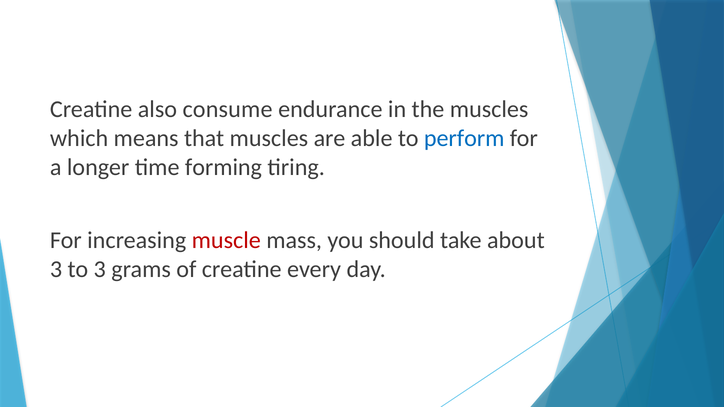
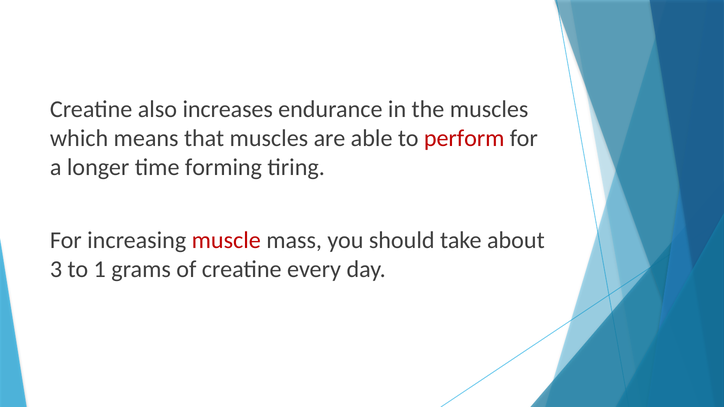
consume: consume -> increases
perform colour: blue -> red
to 3: 3 -> 1
